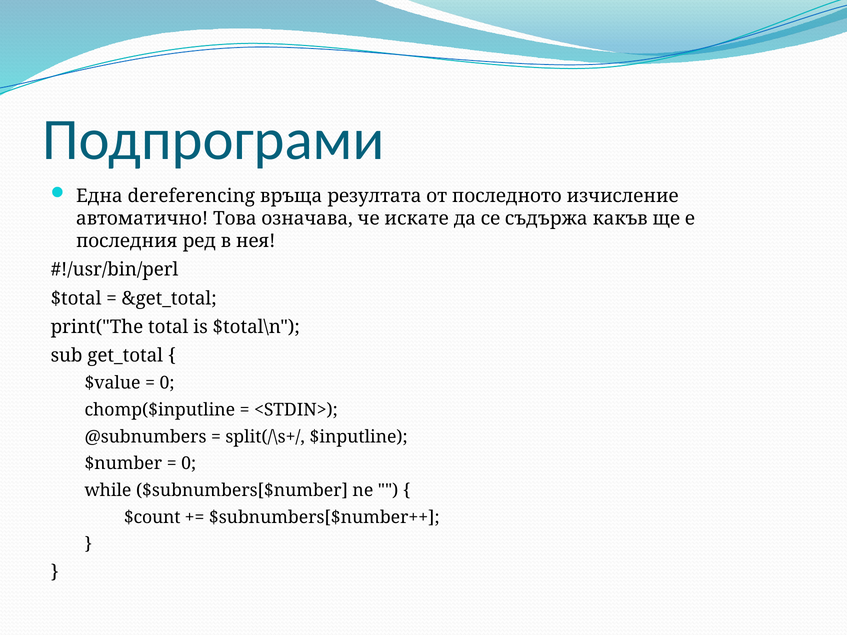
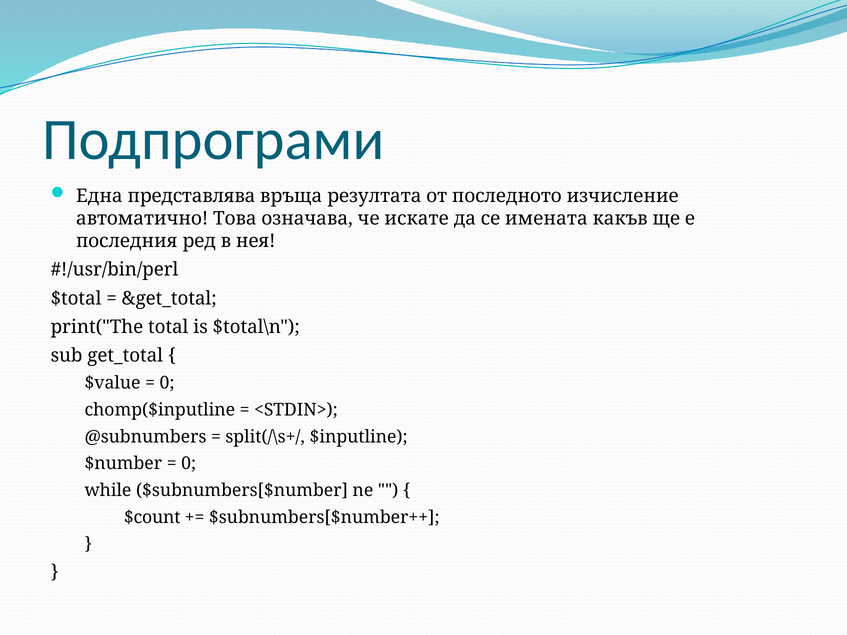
dereferencing: dereferencing -> представлява
съдържа: съдържа -> имената
